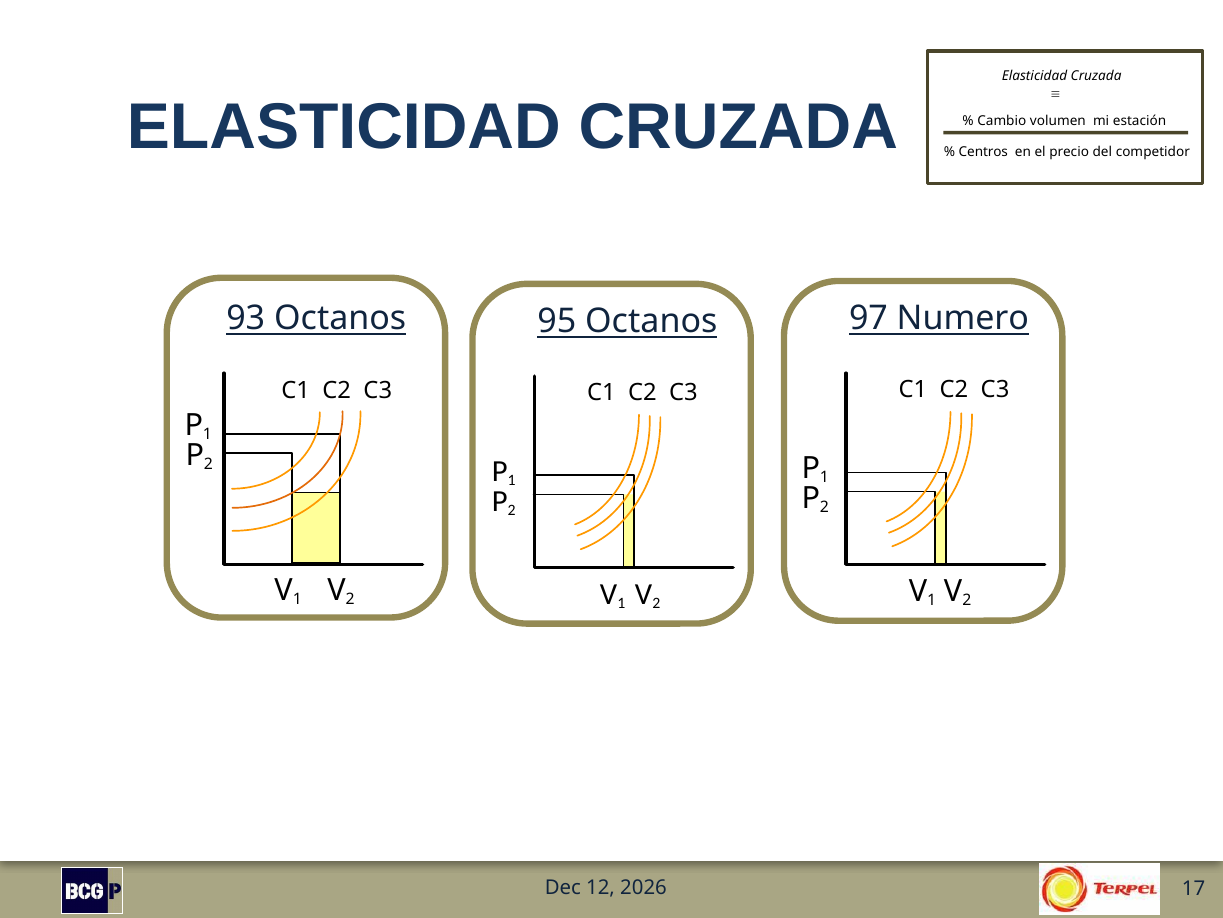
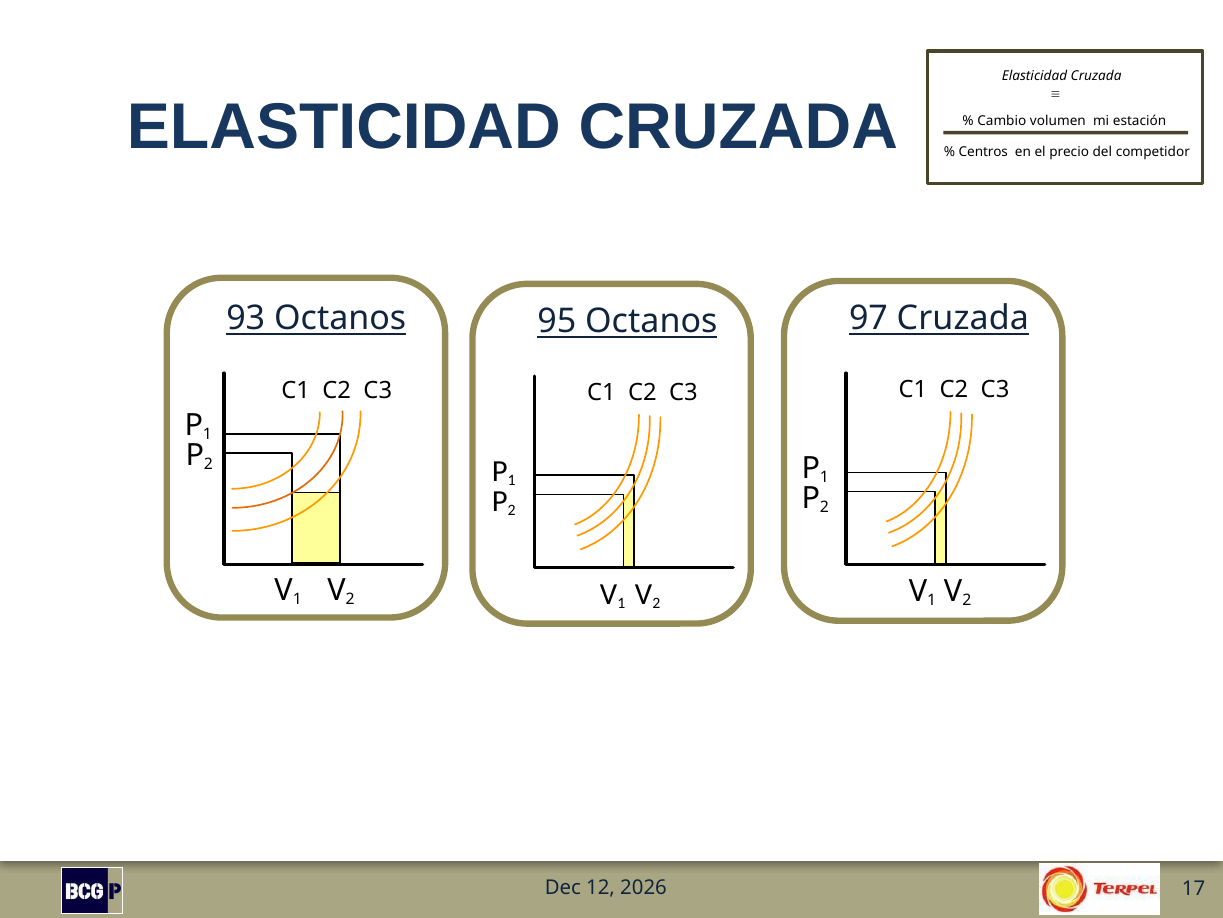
97 Numero: Numero -> Cruzada
